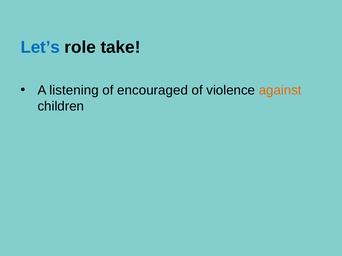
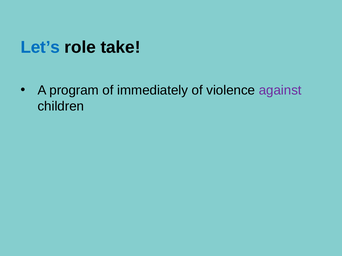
listening: listening -> program
encouraged: encouraged -> immediately
against colour: orange -> purple
